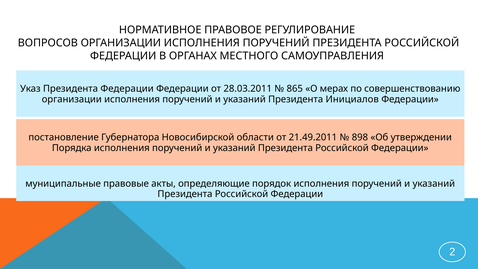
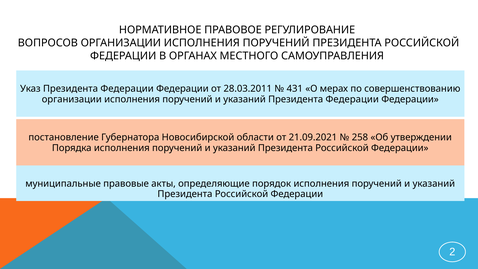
865: 865 -> 431
указаний Президента Инициалов: Инициалов -> Федерации
21.49.2011: 21.49.2011 -> 21.09.2021
898: 898 -> 258
